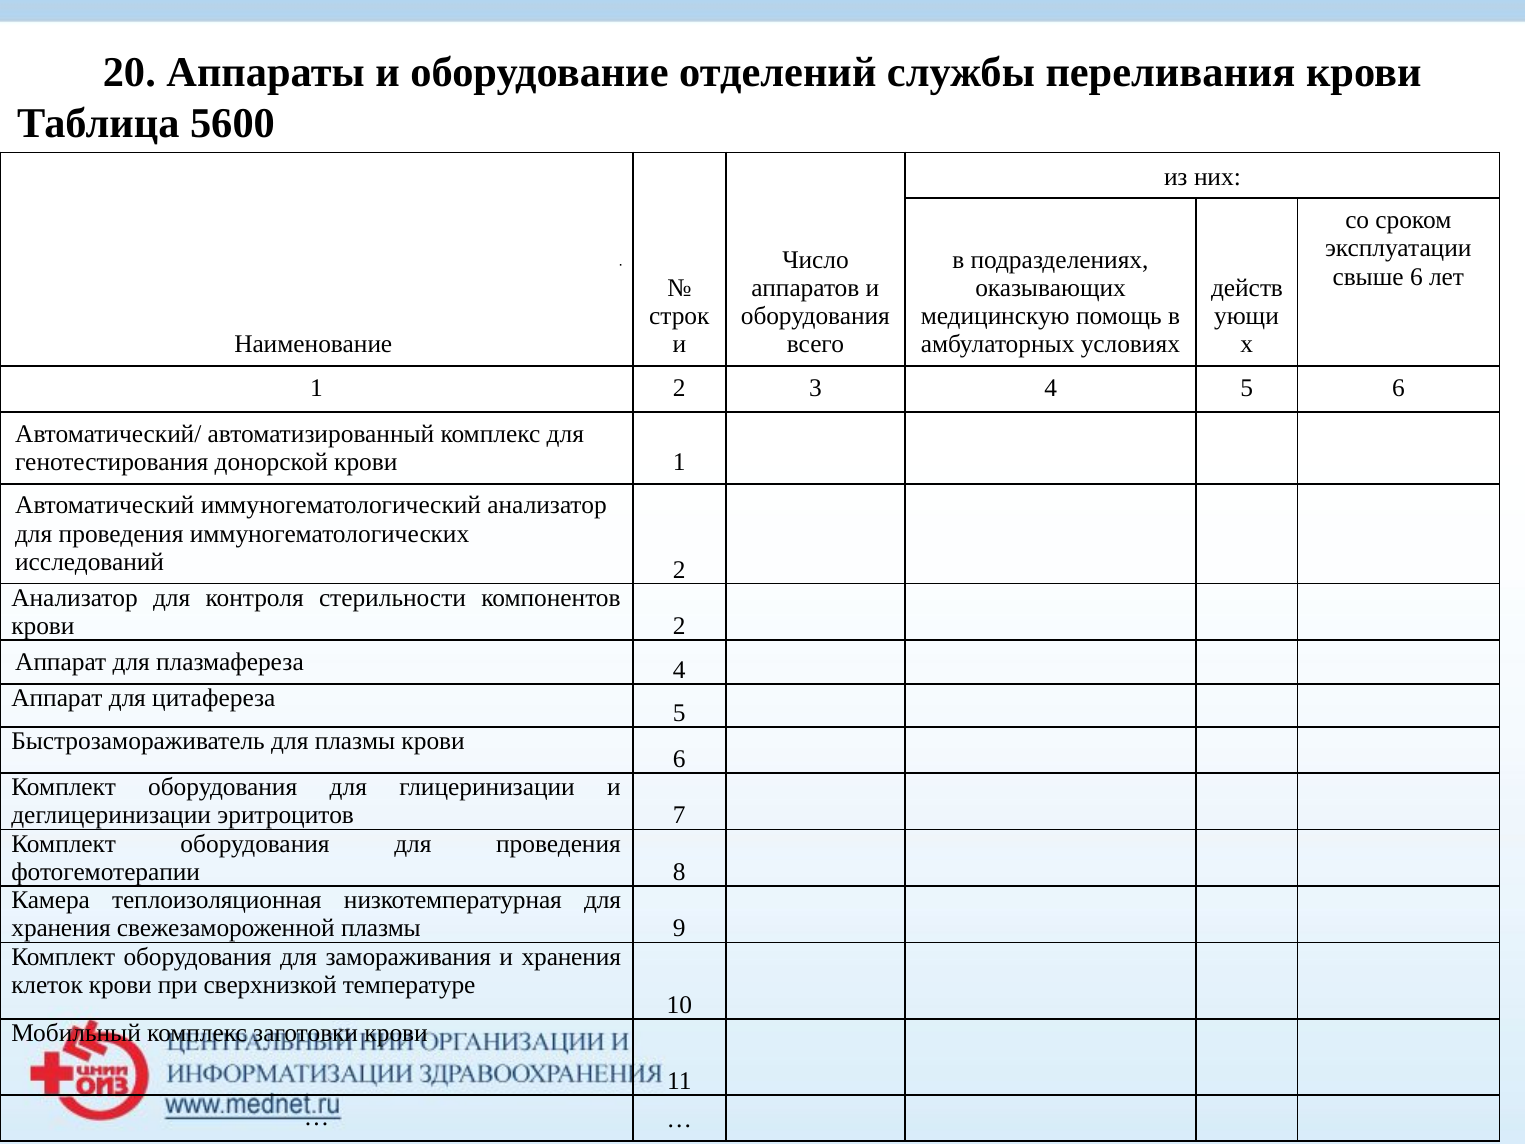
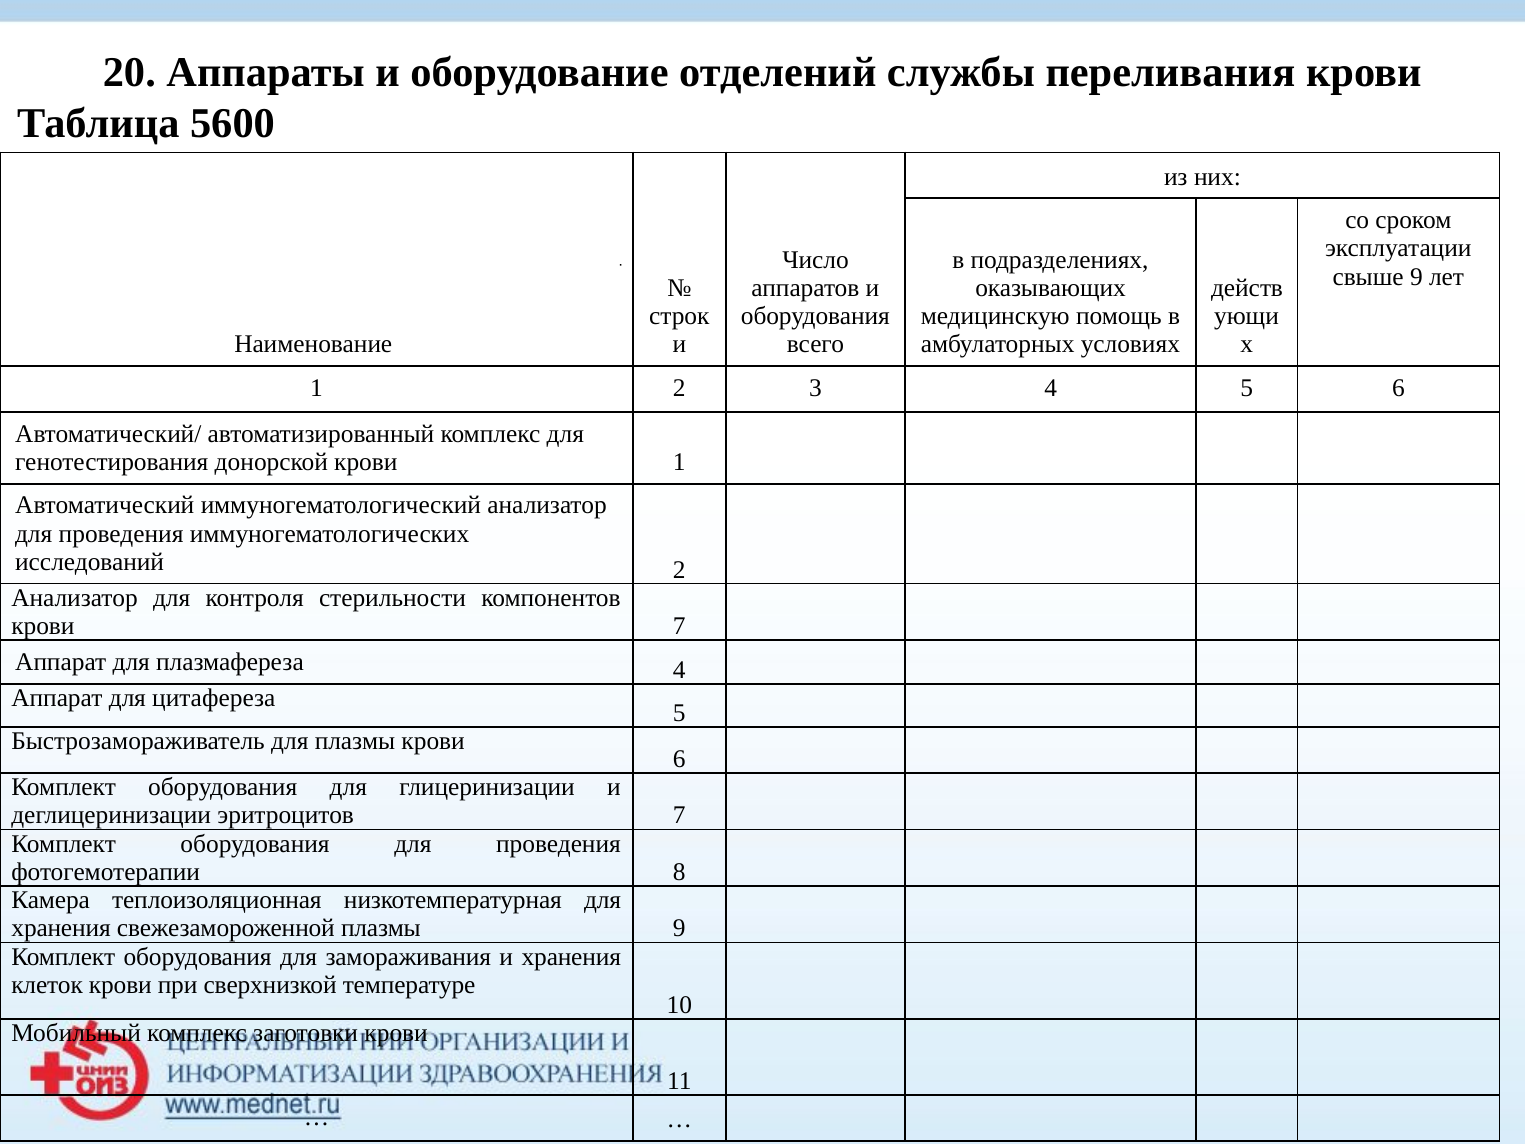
свыше 6: 6 -> 9
крови 2: 2 -> 7
